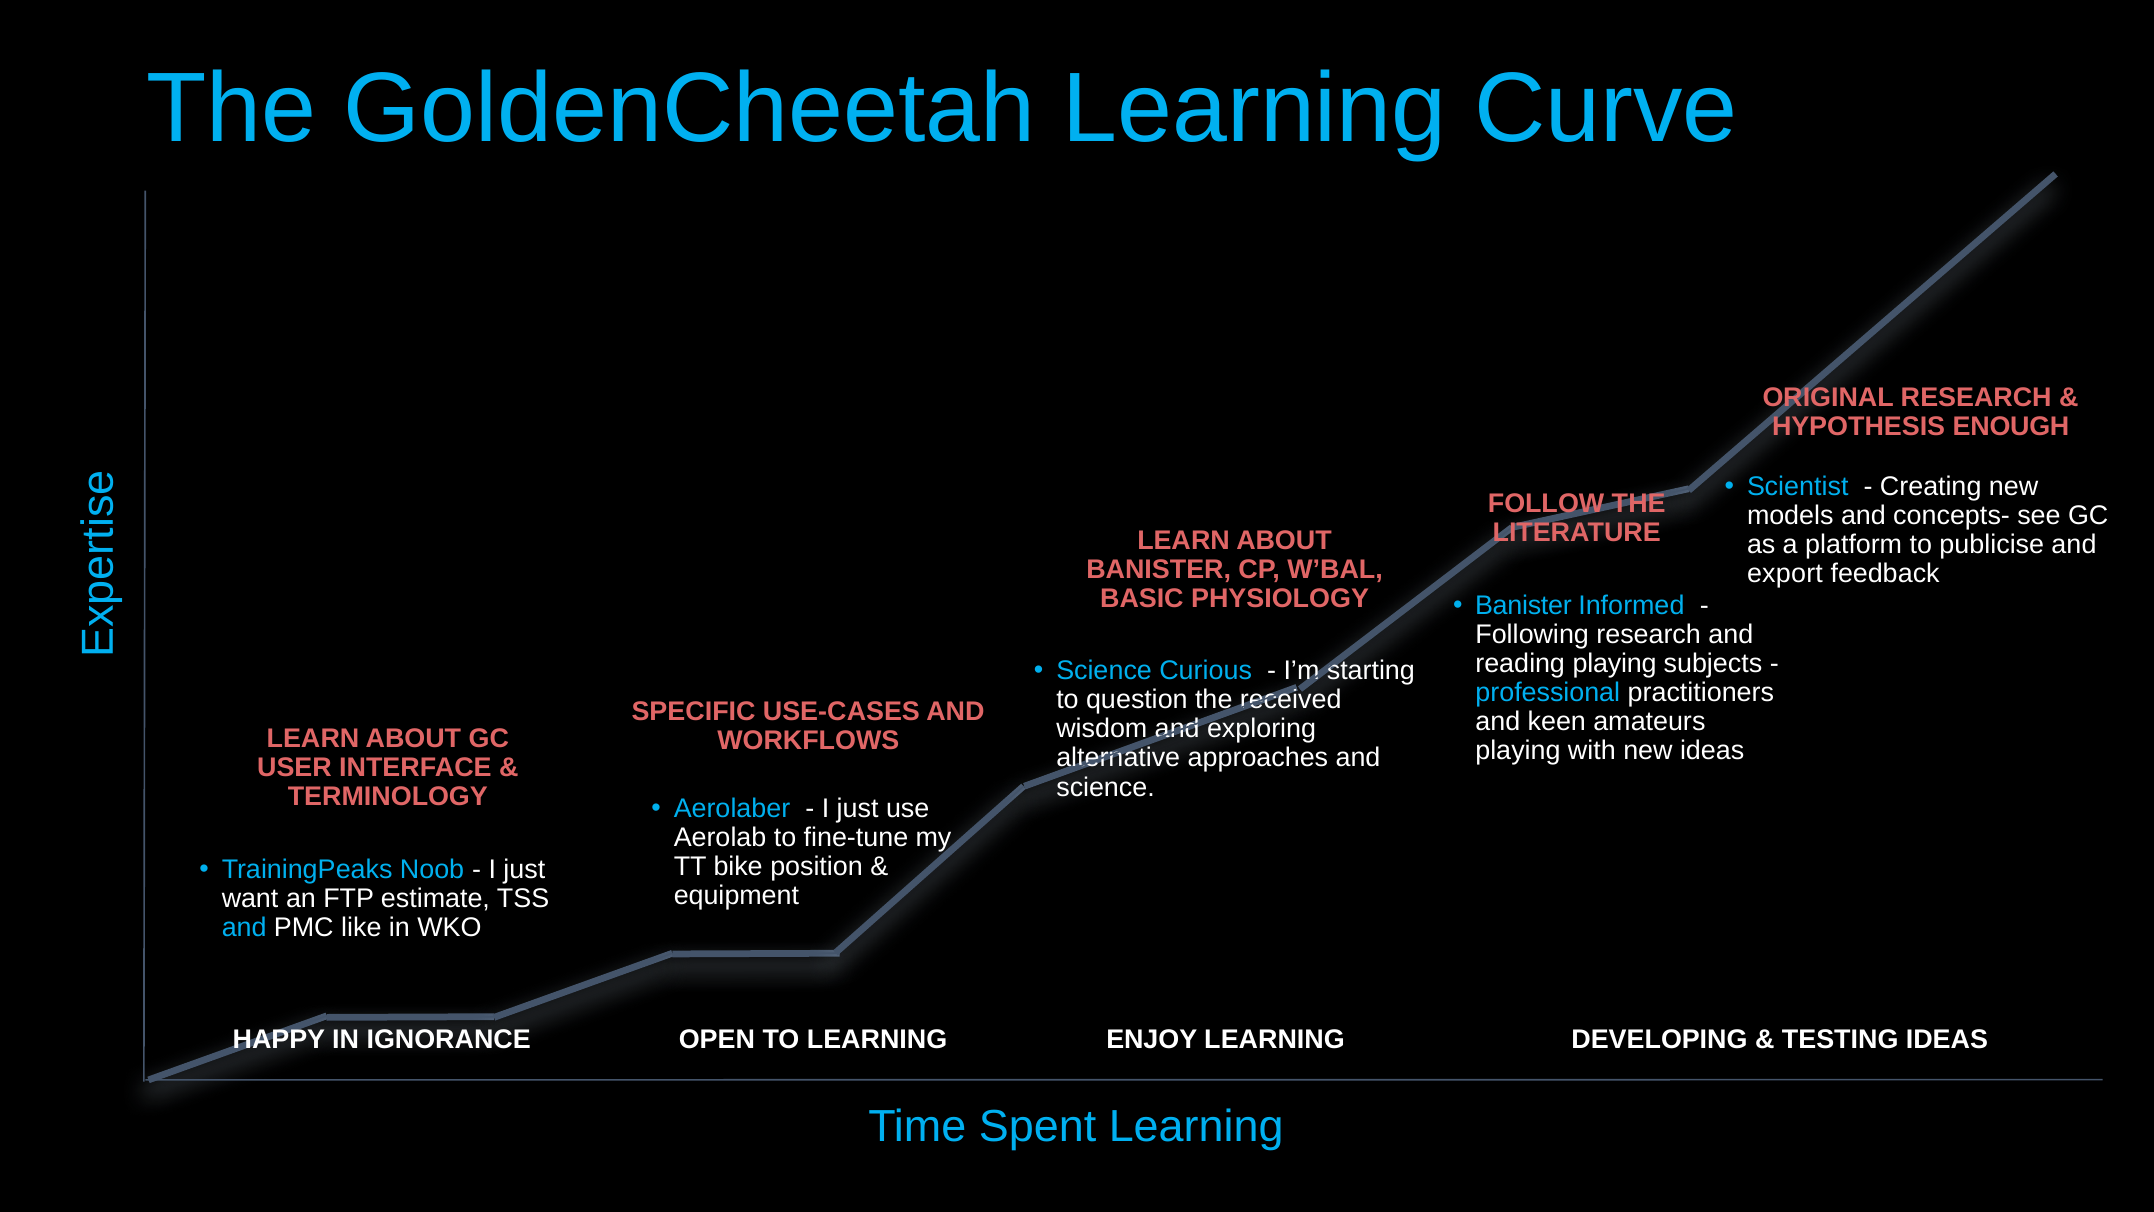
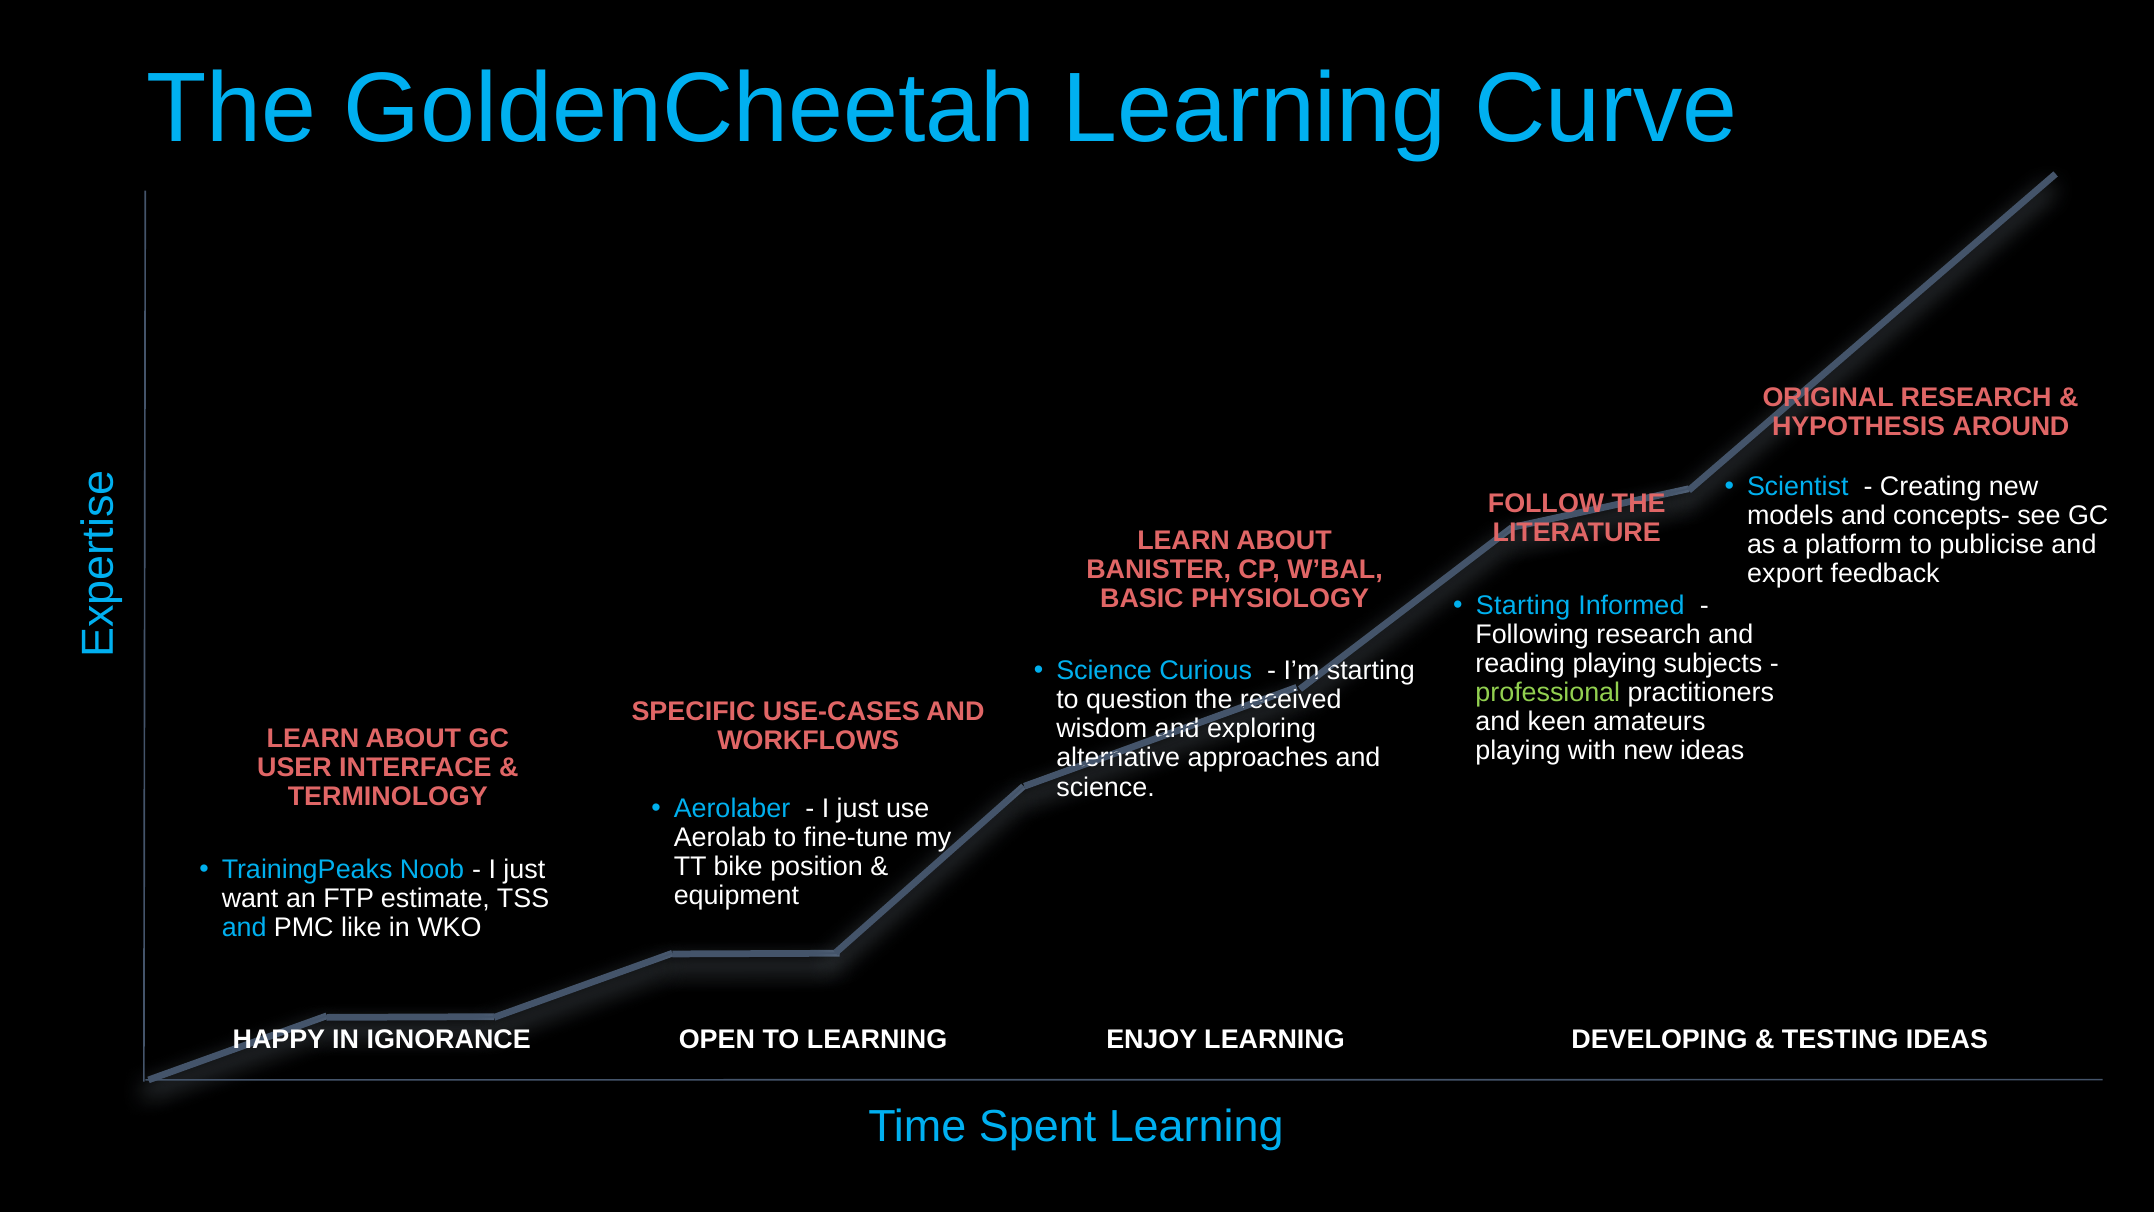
ENOUGH: ENOUGH -> AROUND
Banister at (1523, 605): Banister -> Starting
professional colour: light blue -> light green
